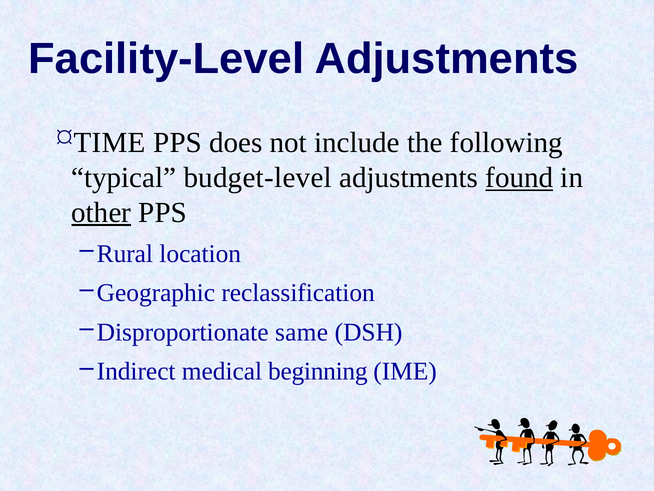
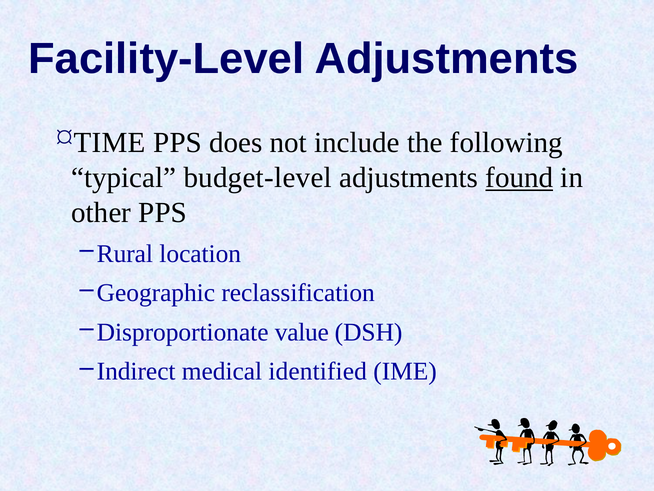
other underline: present -> none
same: same -> value
beginning: beginning -> identified
